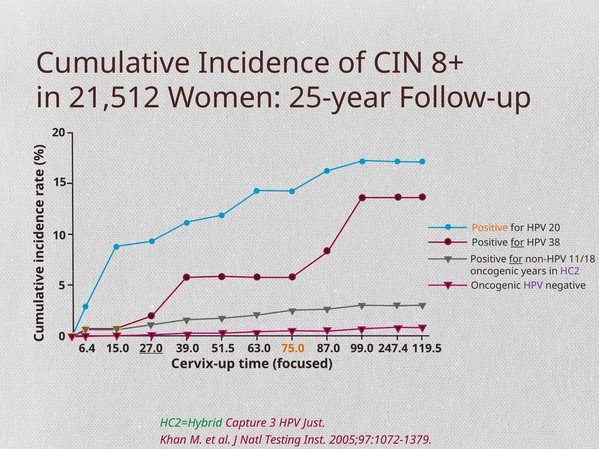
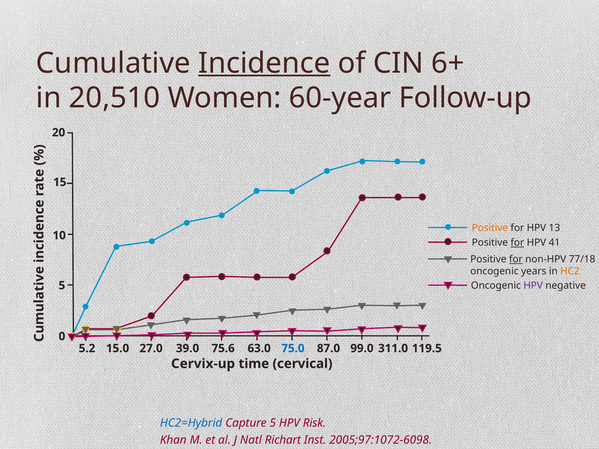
Incidence underline: none -> present
8+: 8+ -> 6+
21,512: 21,512 -> 20,510
25-year: 25-year -> 60-year
HPV 20: 20 -> 13
38: 38 -> 41
11/18: 11/18 -> 77/18
HC2 colour: purple -> orange
6.4: 6.4 -> 5.2
27.0 underline: present -> none
51.5: 51.5 -> 75.6
75.0 colour: orange -> blue
247.4: 247.4 -> 311.0
focused: focused -> cervical
HC2=Hybrid colour: green -> blue
Capture 3: 3 -> 5
Just: Just -> Risk
Testing: Testing -> Richart
2005;97:1072-1379: 2005;97:1072-1379 -> 2005;97:1072-6098
